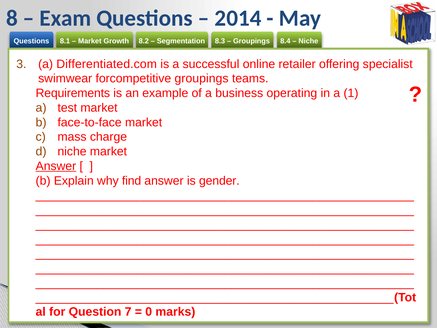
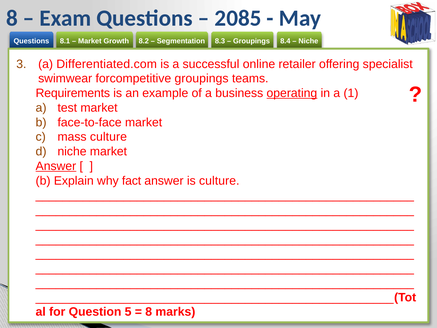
2014: 2014 -> 2085
operating underline: none -> present
mass charge: charge -> culture
find: find -> fact
is gender: gender -> culture
7: 7 -> 5
0 at (149, 312): 0 -> 8
